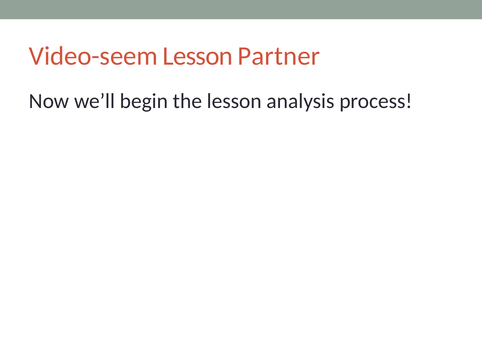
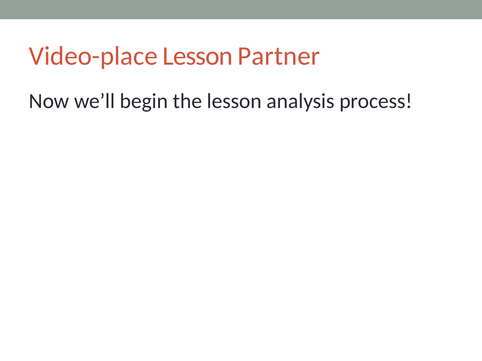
Video-seem: Video-seem -> Video-place
